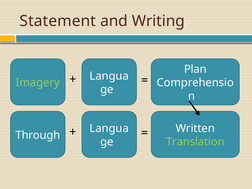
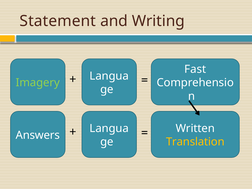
Plan: Plan -> Fast
Through: Through -> Answers
Translation colour: light green -> yellow
